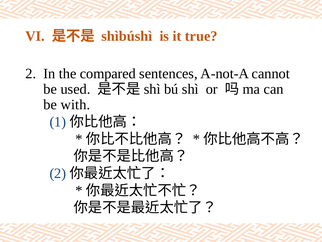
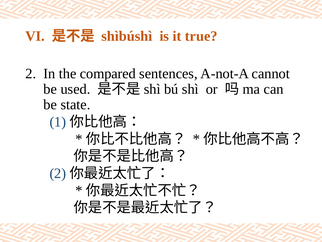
with: with -> state
